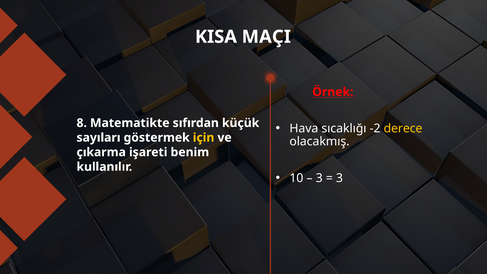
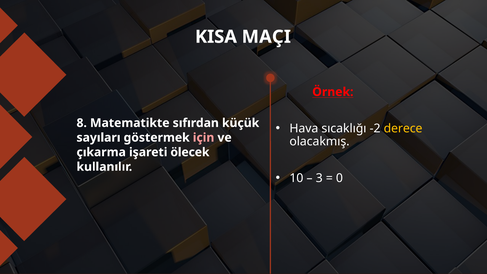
için colour: yellow -> pink
benim: benim -> ölecek
3 at (339, 178): 3 -> 0
